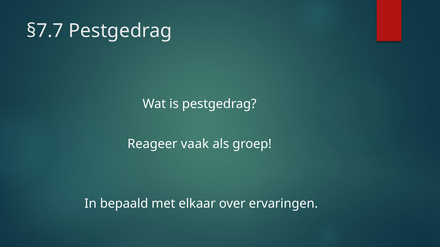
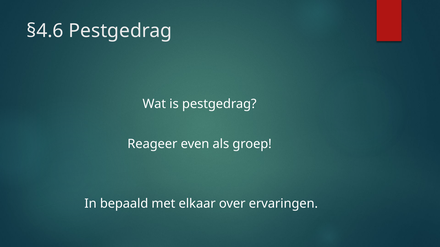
§7.7: §7.7 -> §4.6
vaak: vaak -> even
